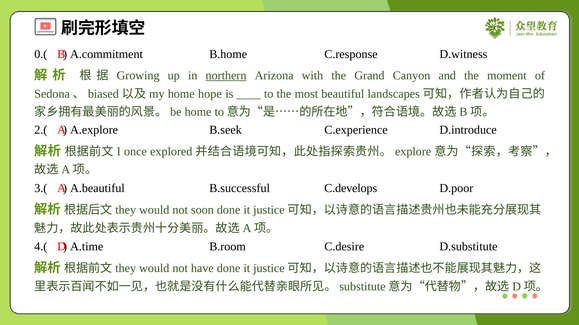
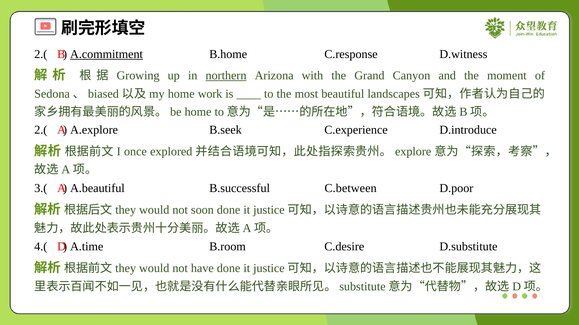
0.( at (41, 54): 0.( -> 2.(
A.commitment underline: none -> present
hope: hope -> work
C.develops: C.develops -> C.between
